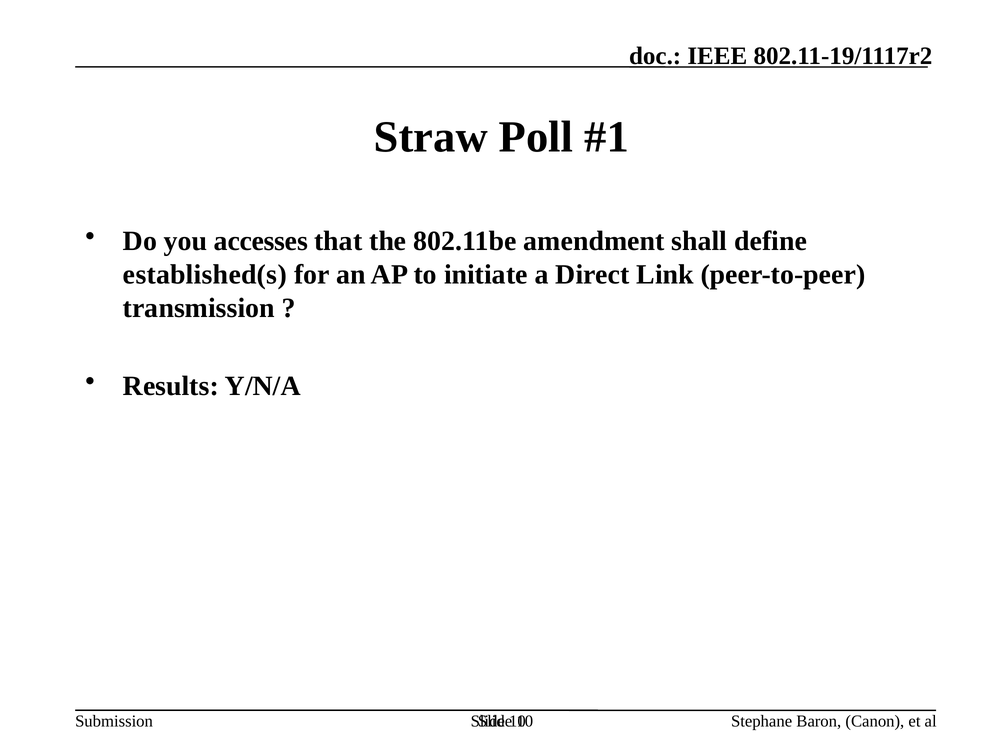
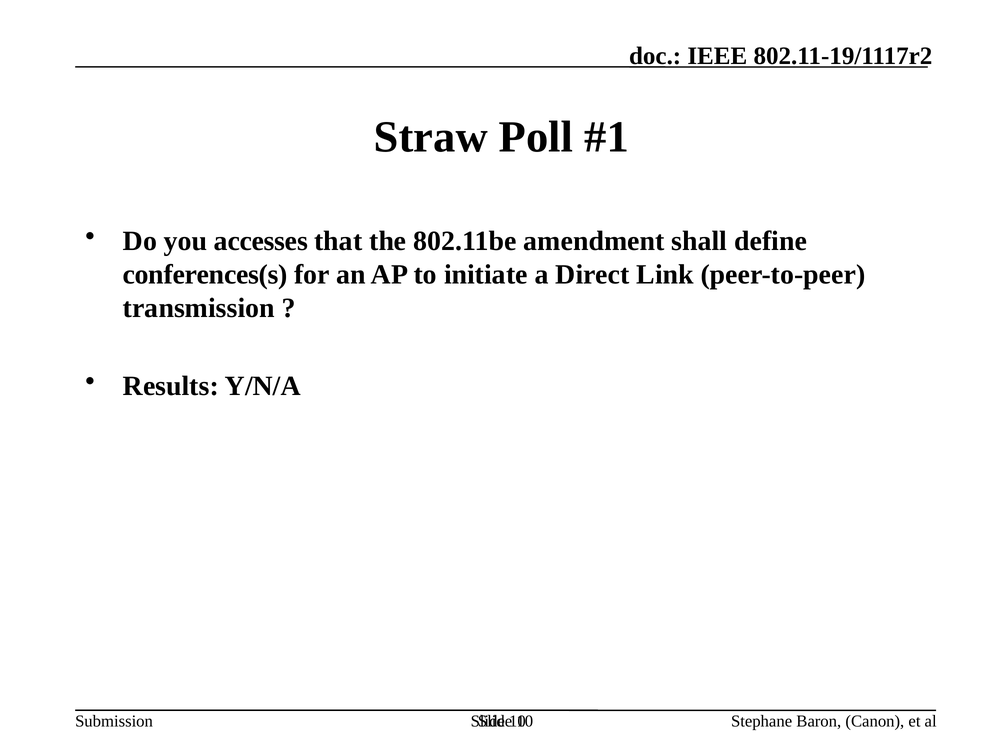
established(s: established(s -> conferences(s
